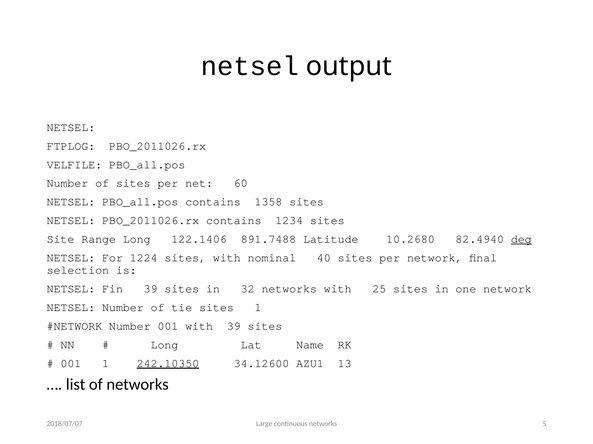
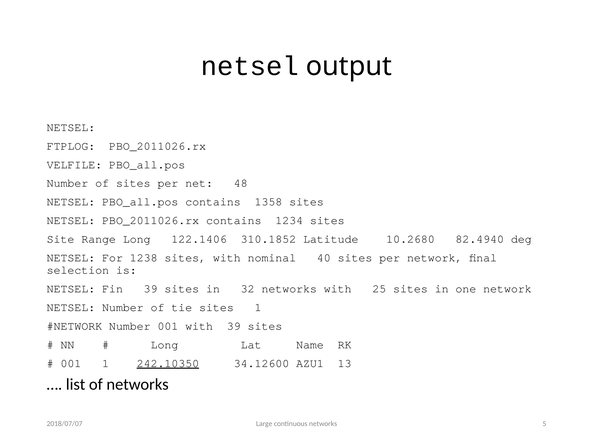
60: 60 -> 48
891.7488: 891.7488 -> 310.1852
deg underline: present -> none
1224: 1224 -> 1238
